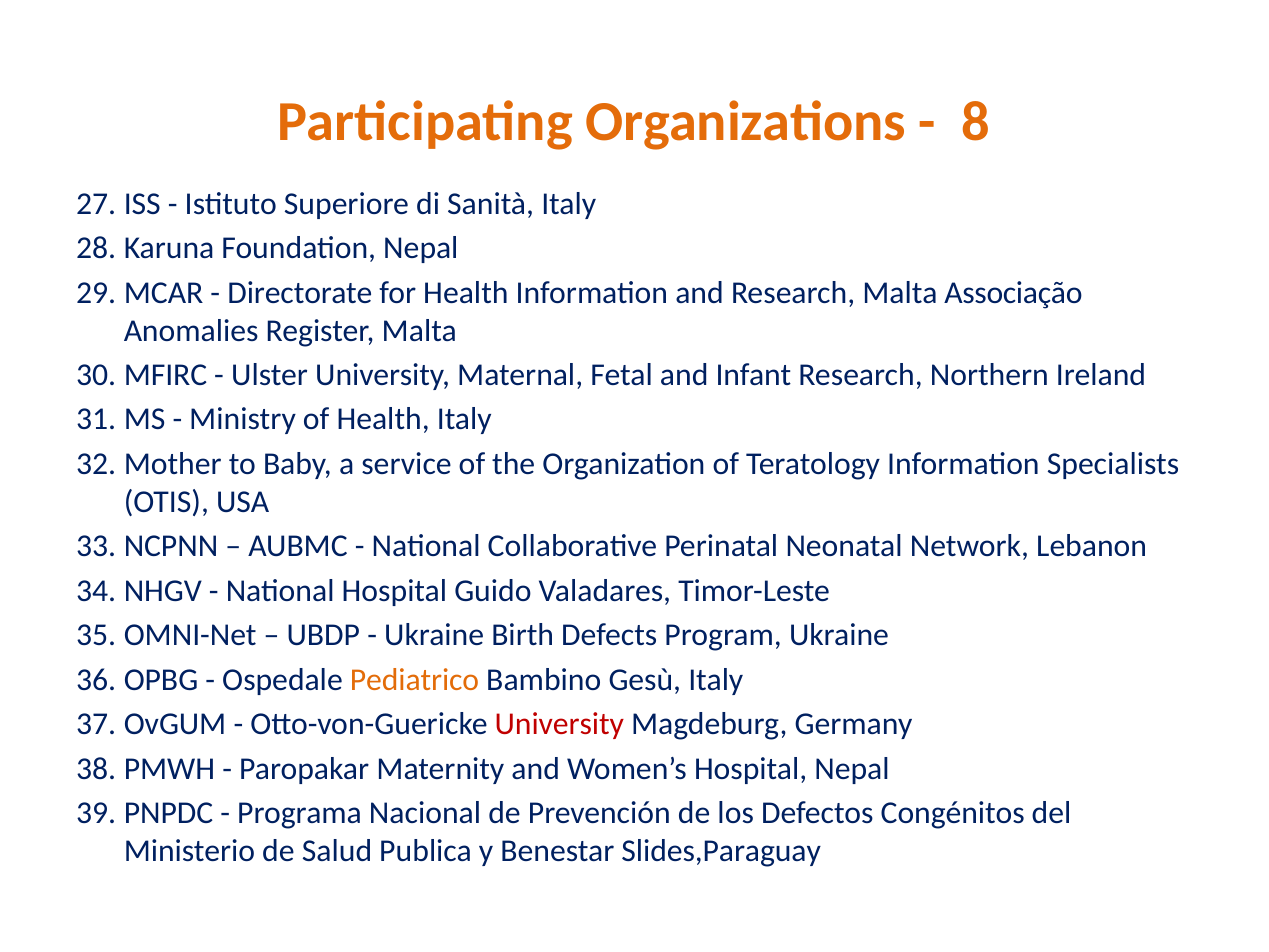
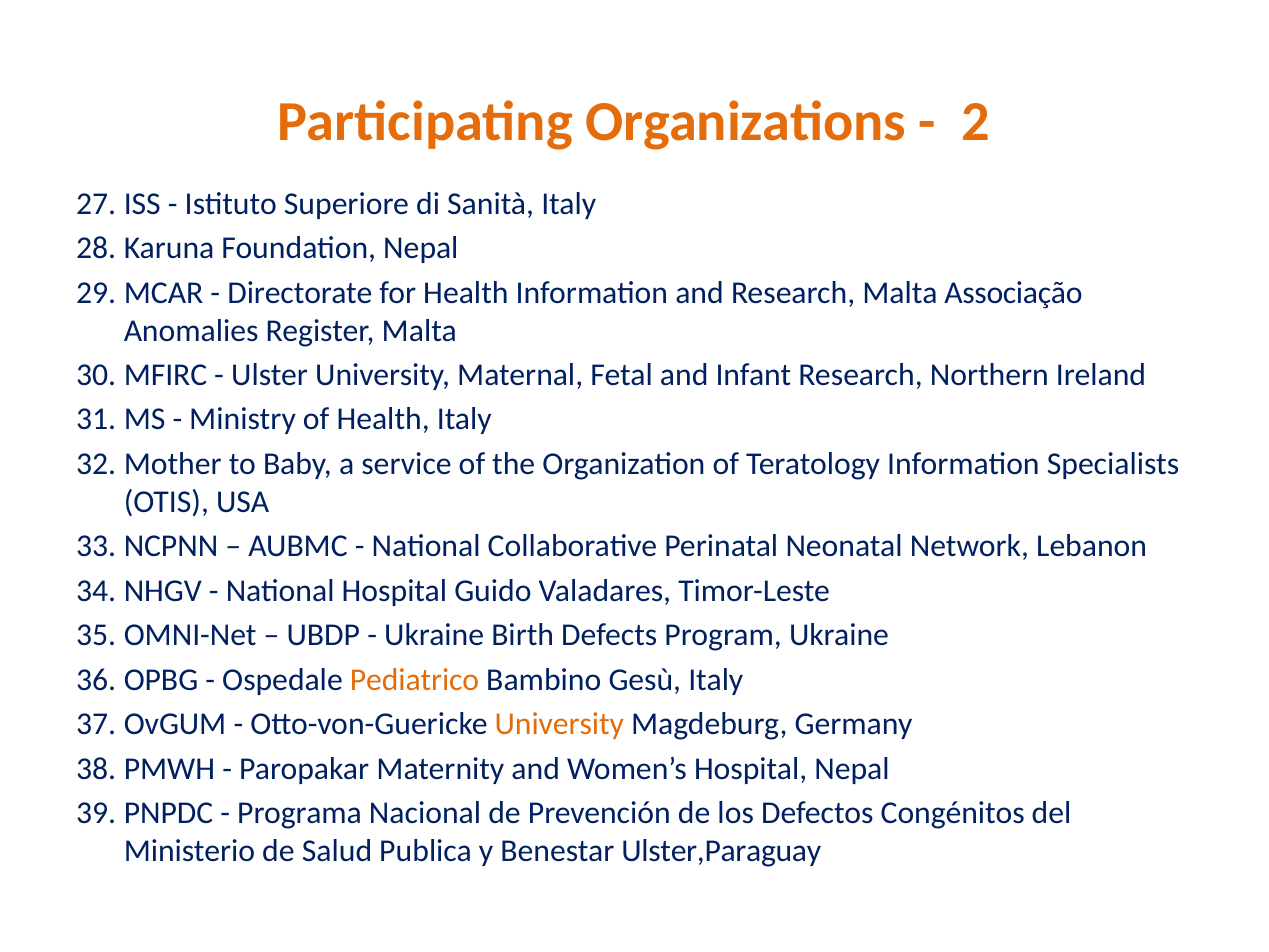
8: 8 -> 2
University at (559, 724) colour: red -> orange
Slides,Paraguay: Slides,Paraguay -> Ulster,Paraguay
